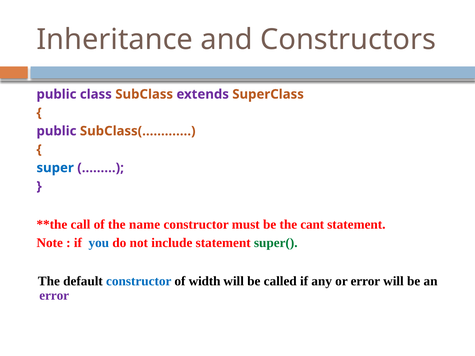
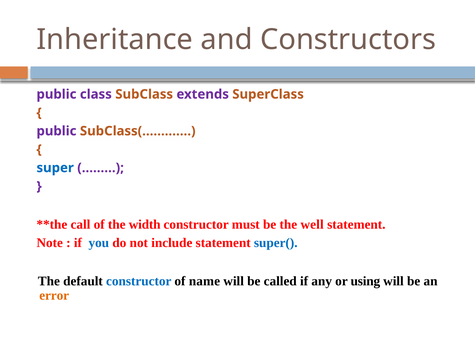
name: name -> width
cant: cant -> well
super( colour: green -> blue
width: width -> name
or error: error -> using
error at (54, 296) colour: purple -> orange
